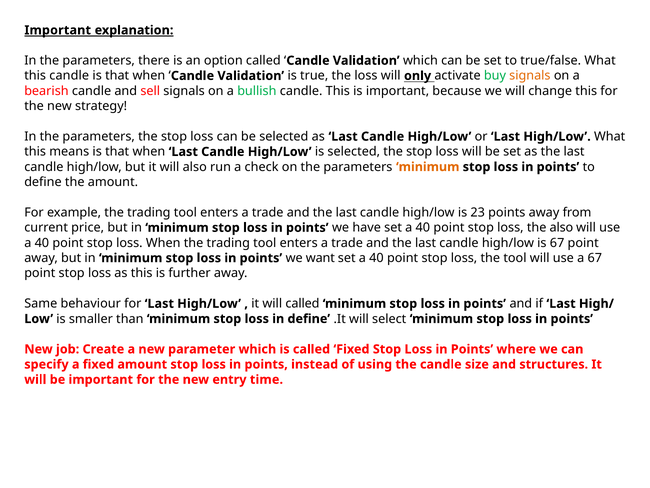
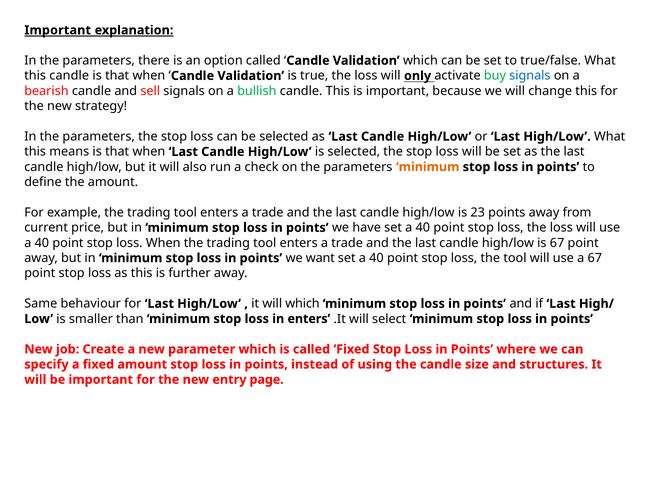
signals at (530, 76) colour: orange -> blue
loss the also: also -> loss
will called: called -> which
in define: define -> enters
time: time -> page
